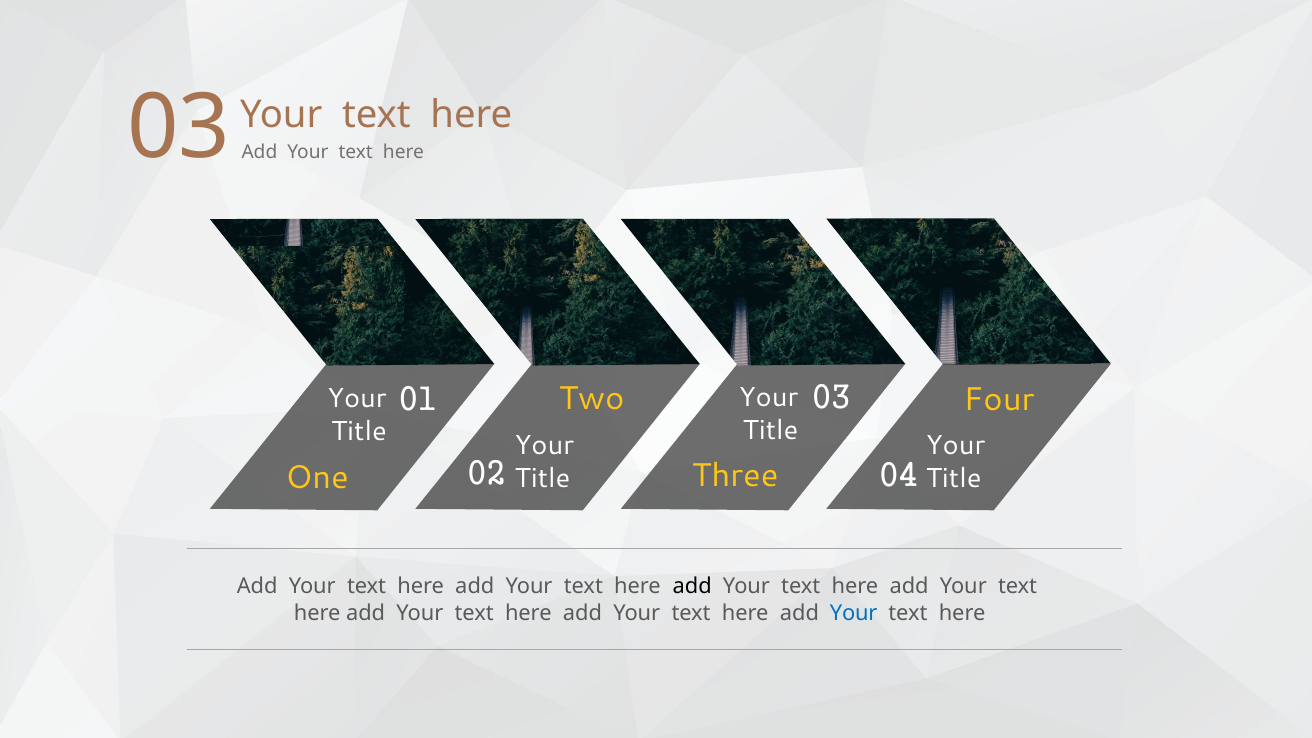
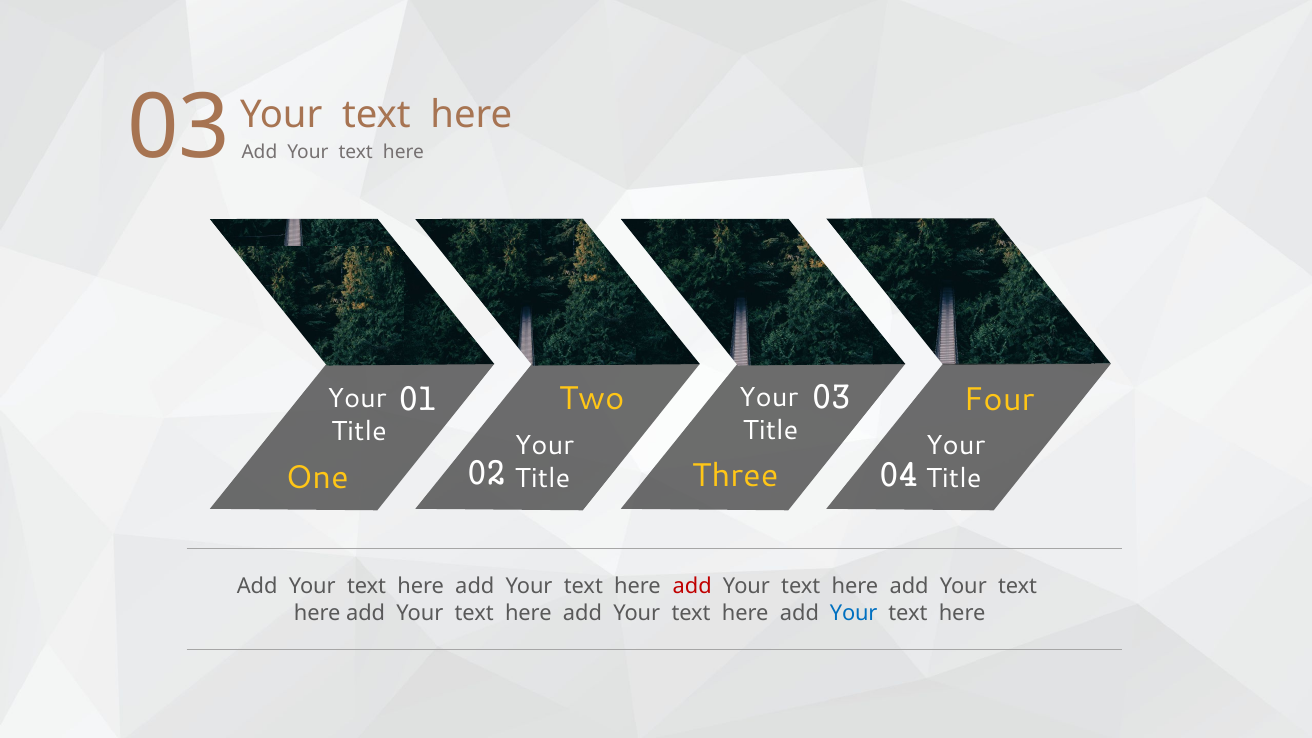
add at (692, 587) colour: black -> red
